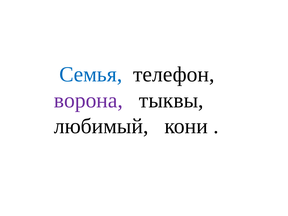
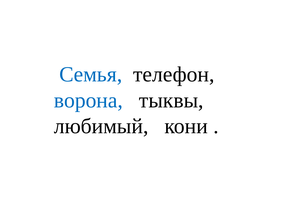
ворона colour: purple -> blue
